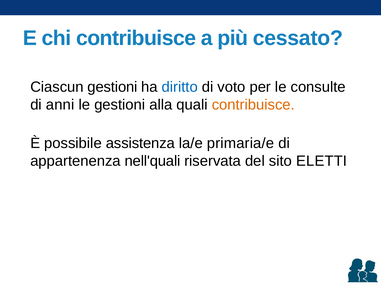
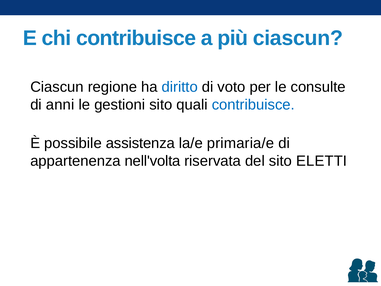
più cessato: cessato -> ciascun
Ciascun gestioni: gestioni -> regione
gestioni alla: alla -> sito
contribuisce at (253, 105) colour: orange -> blue
nell'quali: nell'quali -> nell'volta
